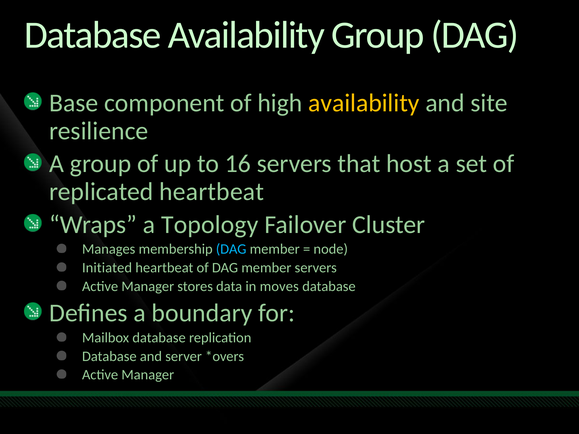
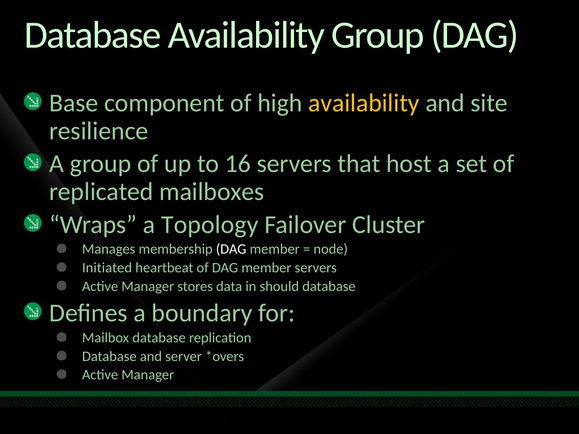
replicated heartbeat: heartbeat -> mailboxes
DAG at (231, 249) colour: light blue -> white
moves: moves -> should
